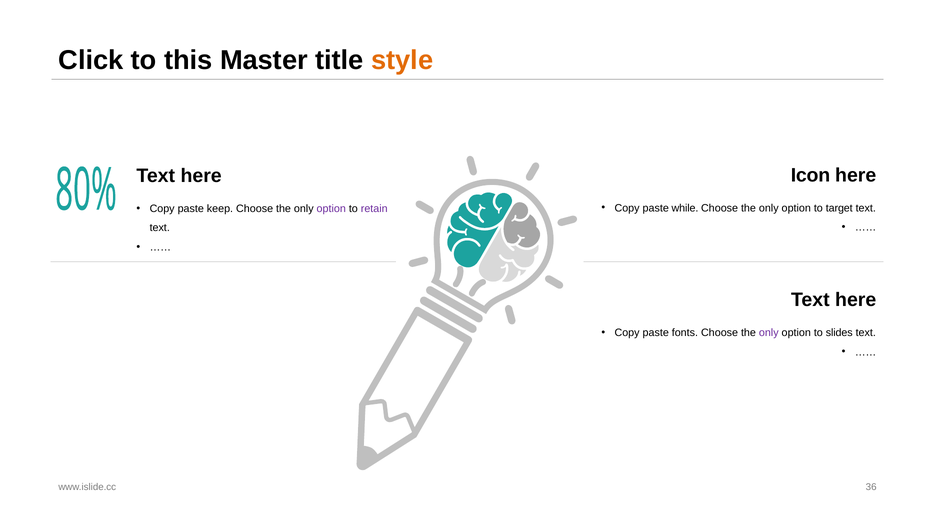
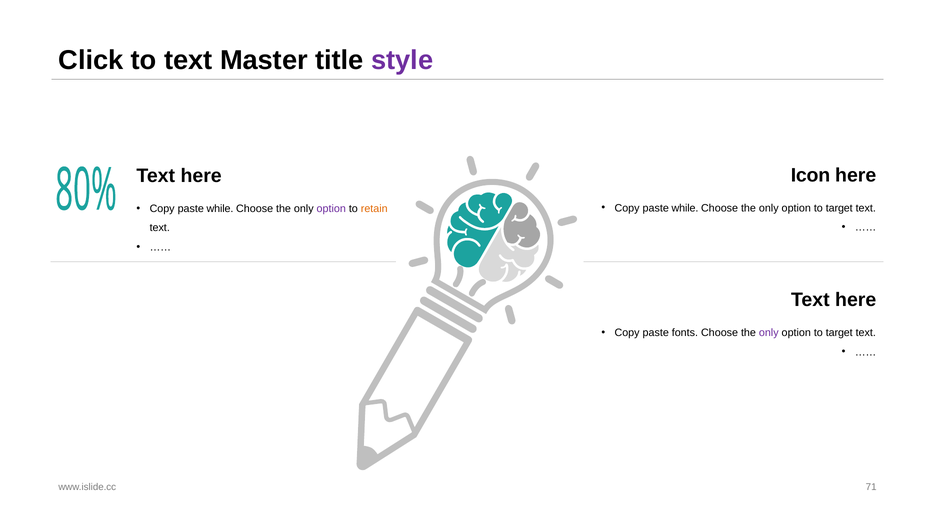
to this: this -> text
style colour: orange -> purple
keep at (220, 209): keep -> while
retain colour: purple -> orange
slides at (839, 333): slides -> target
36: 36 -> 71
